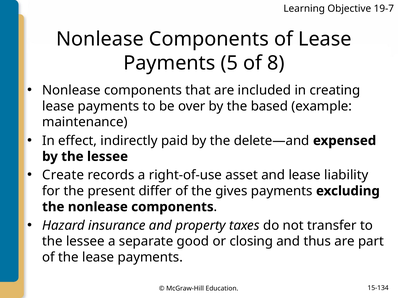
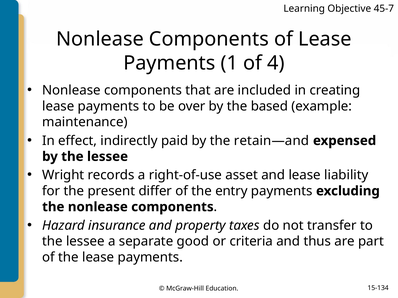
19-7: 19-7 -> 45-7
5: 5 -> 1
8: 8 -> 4
delete—and: delete—and -> retain—and
Create: Create -> Wright
gives: gives -> entry
closing: closing -> criteria
